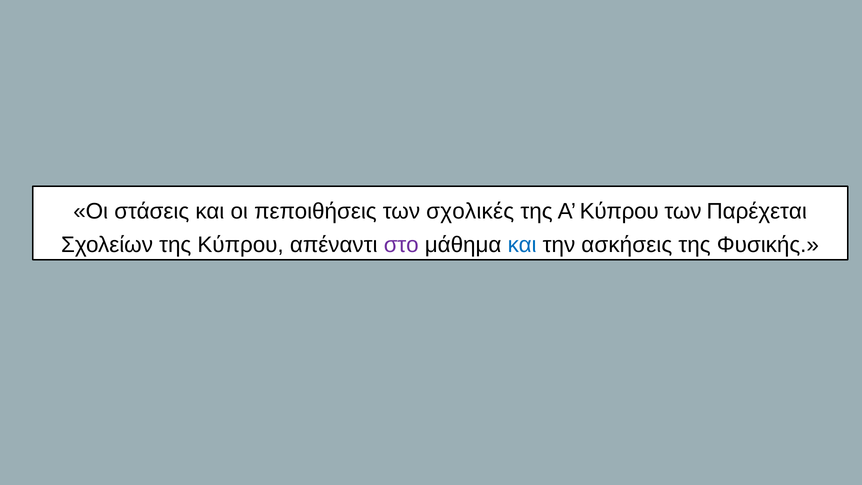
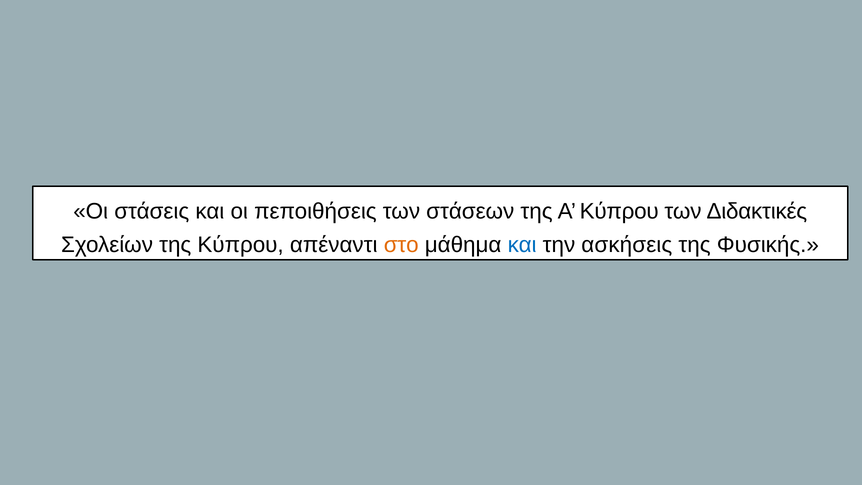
σχολικές: σχολικές -> στάσεων
Παρέχεται: Παρέχεται -> Διδακτικές
στο colour: purple -> orange
